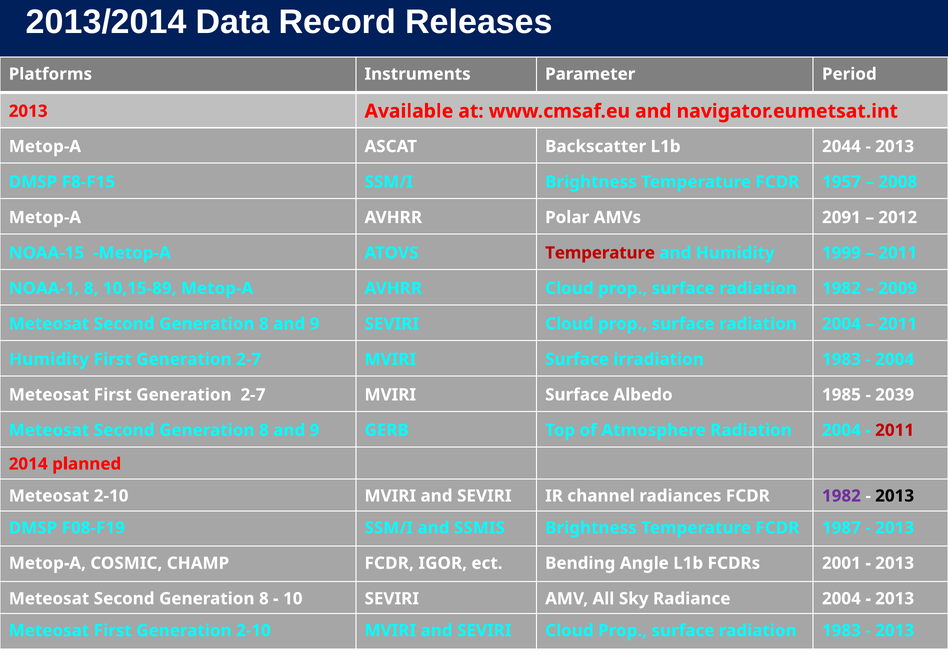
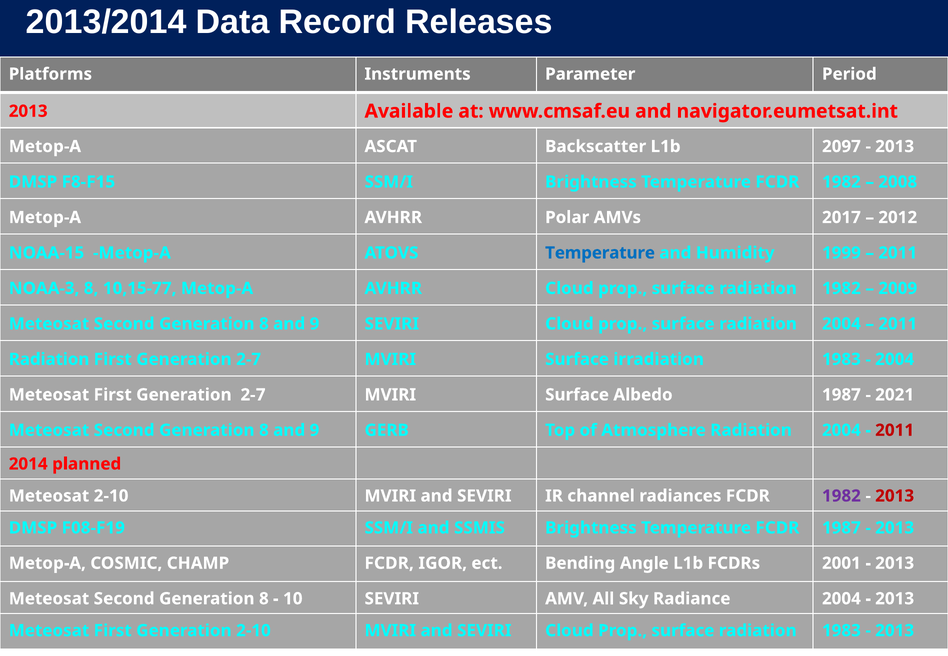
2044: 2044 -> 2097
Temperature FCDR 1957: 1957 -> 1982
2091: 2091 -> 2017
Temperature at (600, 253) colour: red -> blue
NOAA-1: NOAA-1 -> NOAA-3
10,15-89: 10,15-89 -> 10,15-77
Humidity at (49, 359): Humidity -> Radiation
Albedo 1985: 1985 -> 1987
2039: 2039 -> 2021
2013 at (895, 496) colour: black -> red
